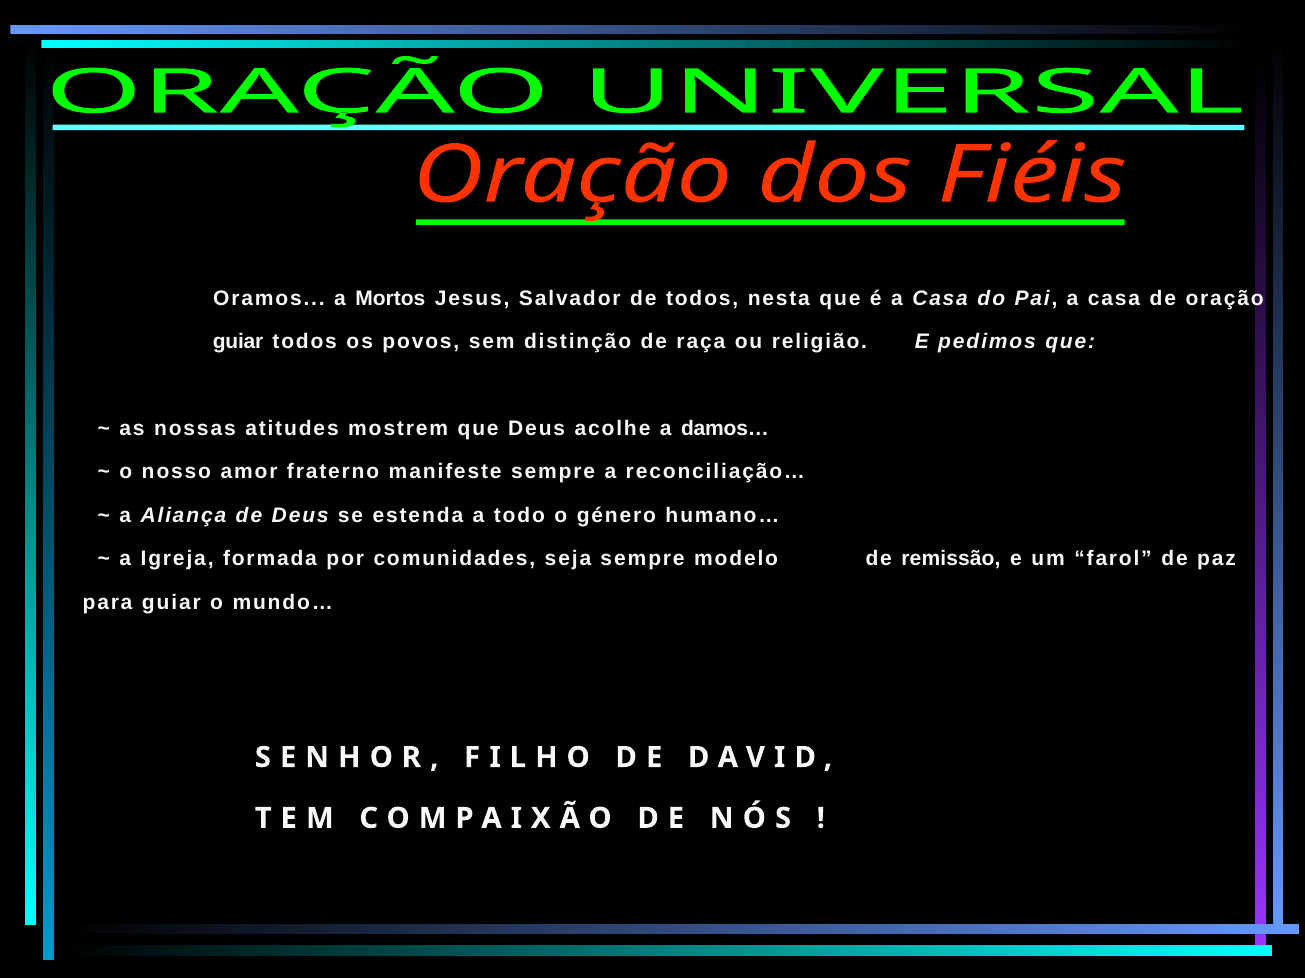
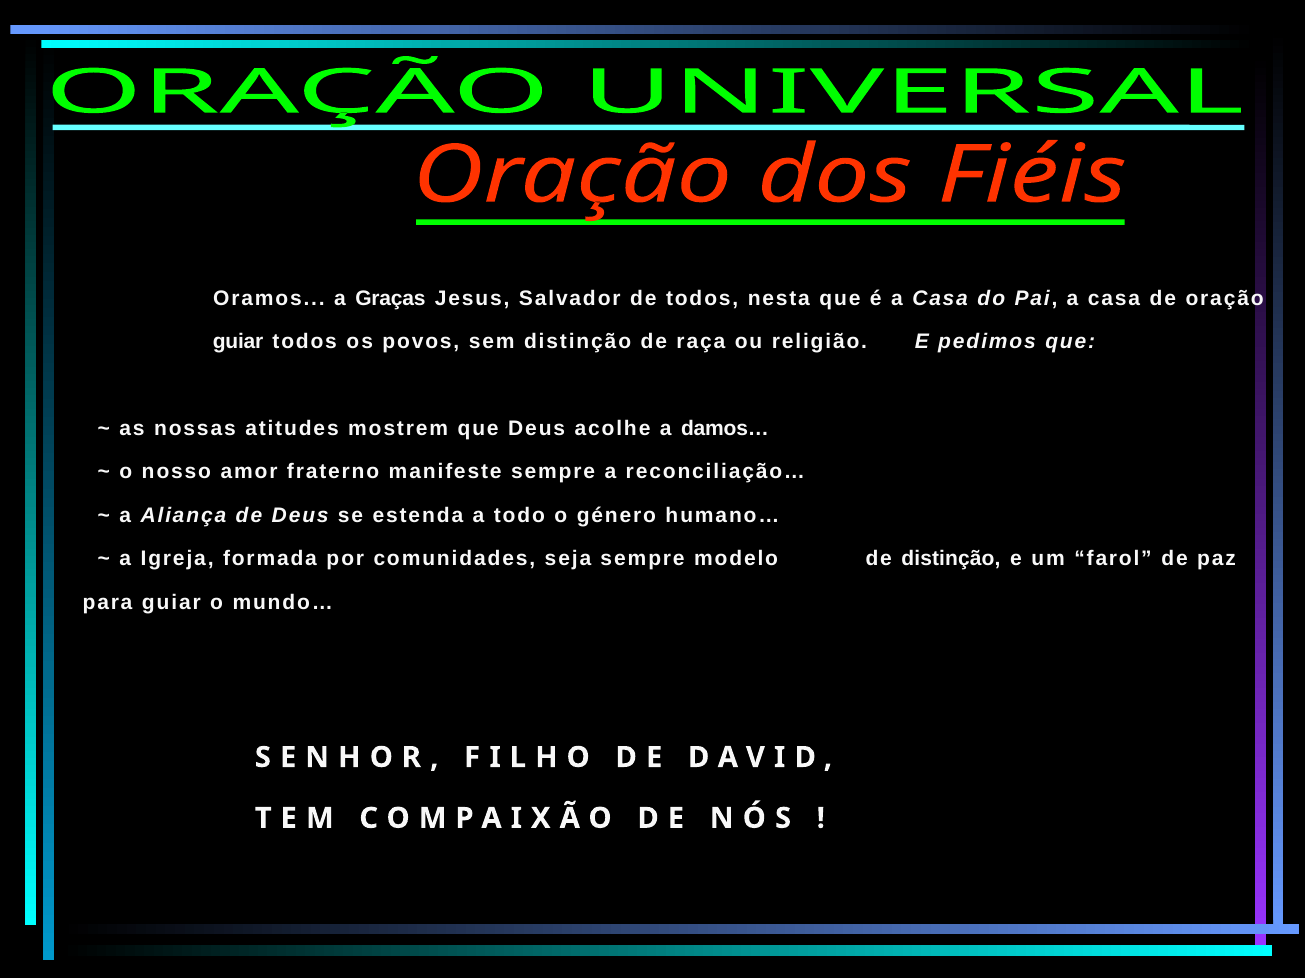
Mortos: Mortos -> Graças
de remissão: remissão -> distinção
